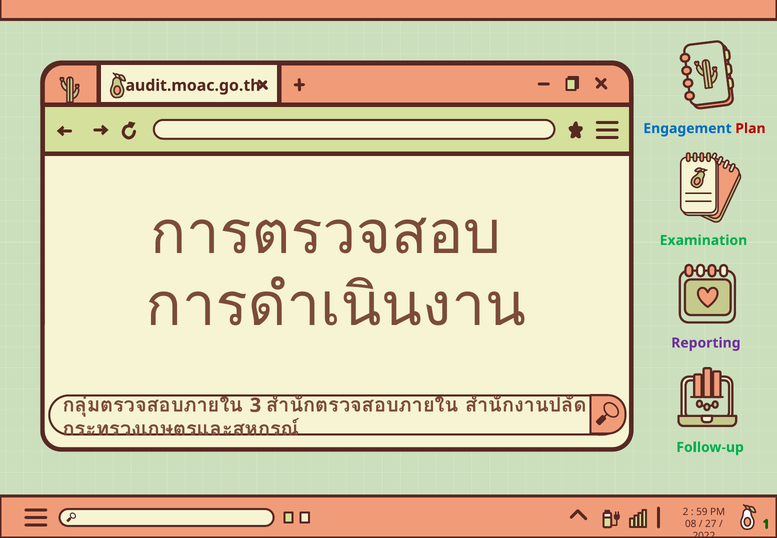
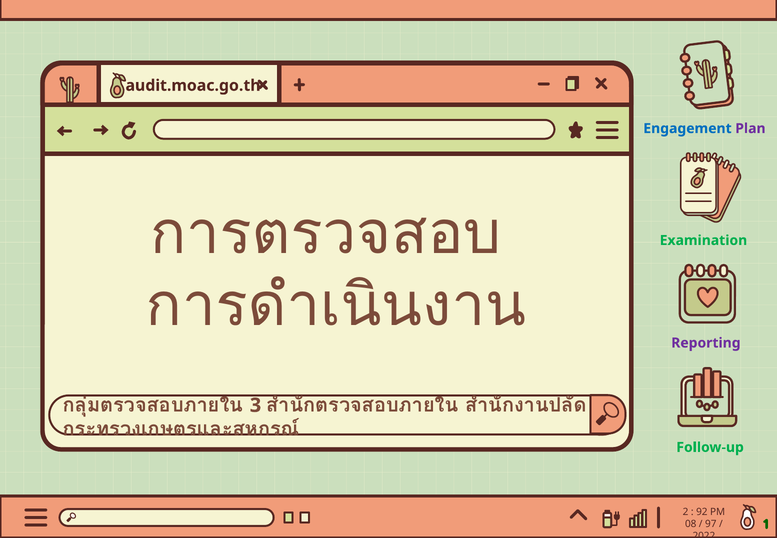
Plan colour: red -> purple
59: 59 -> 92
27: 27 -> 97
